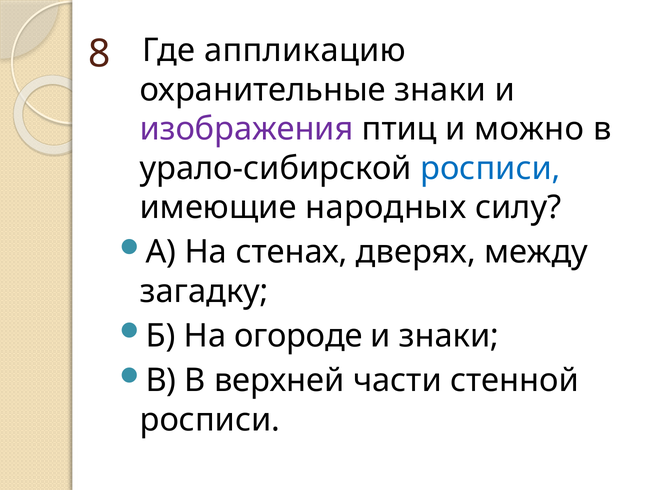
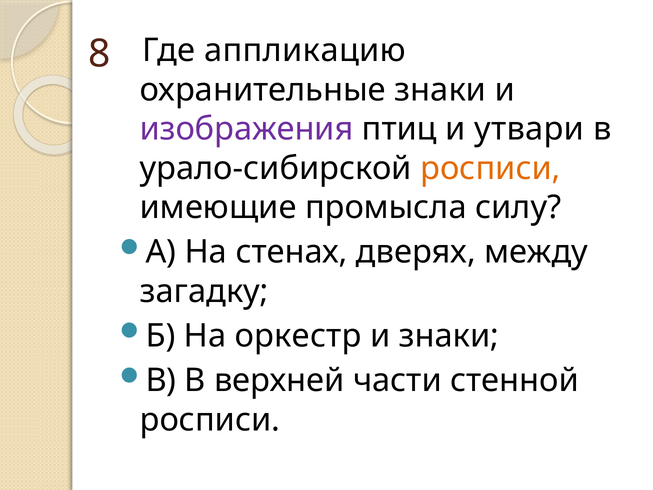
можно: можно -> утвари
росписи at (490, 168) colour: blue -> orange
народных: народных -> промысла
огороде: огороде -> оркестр
